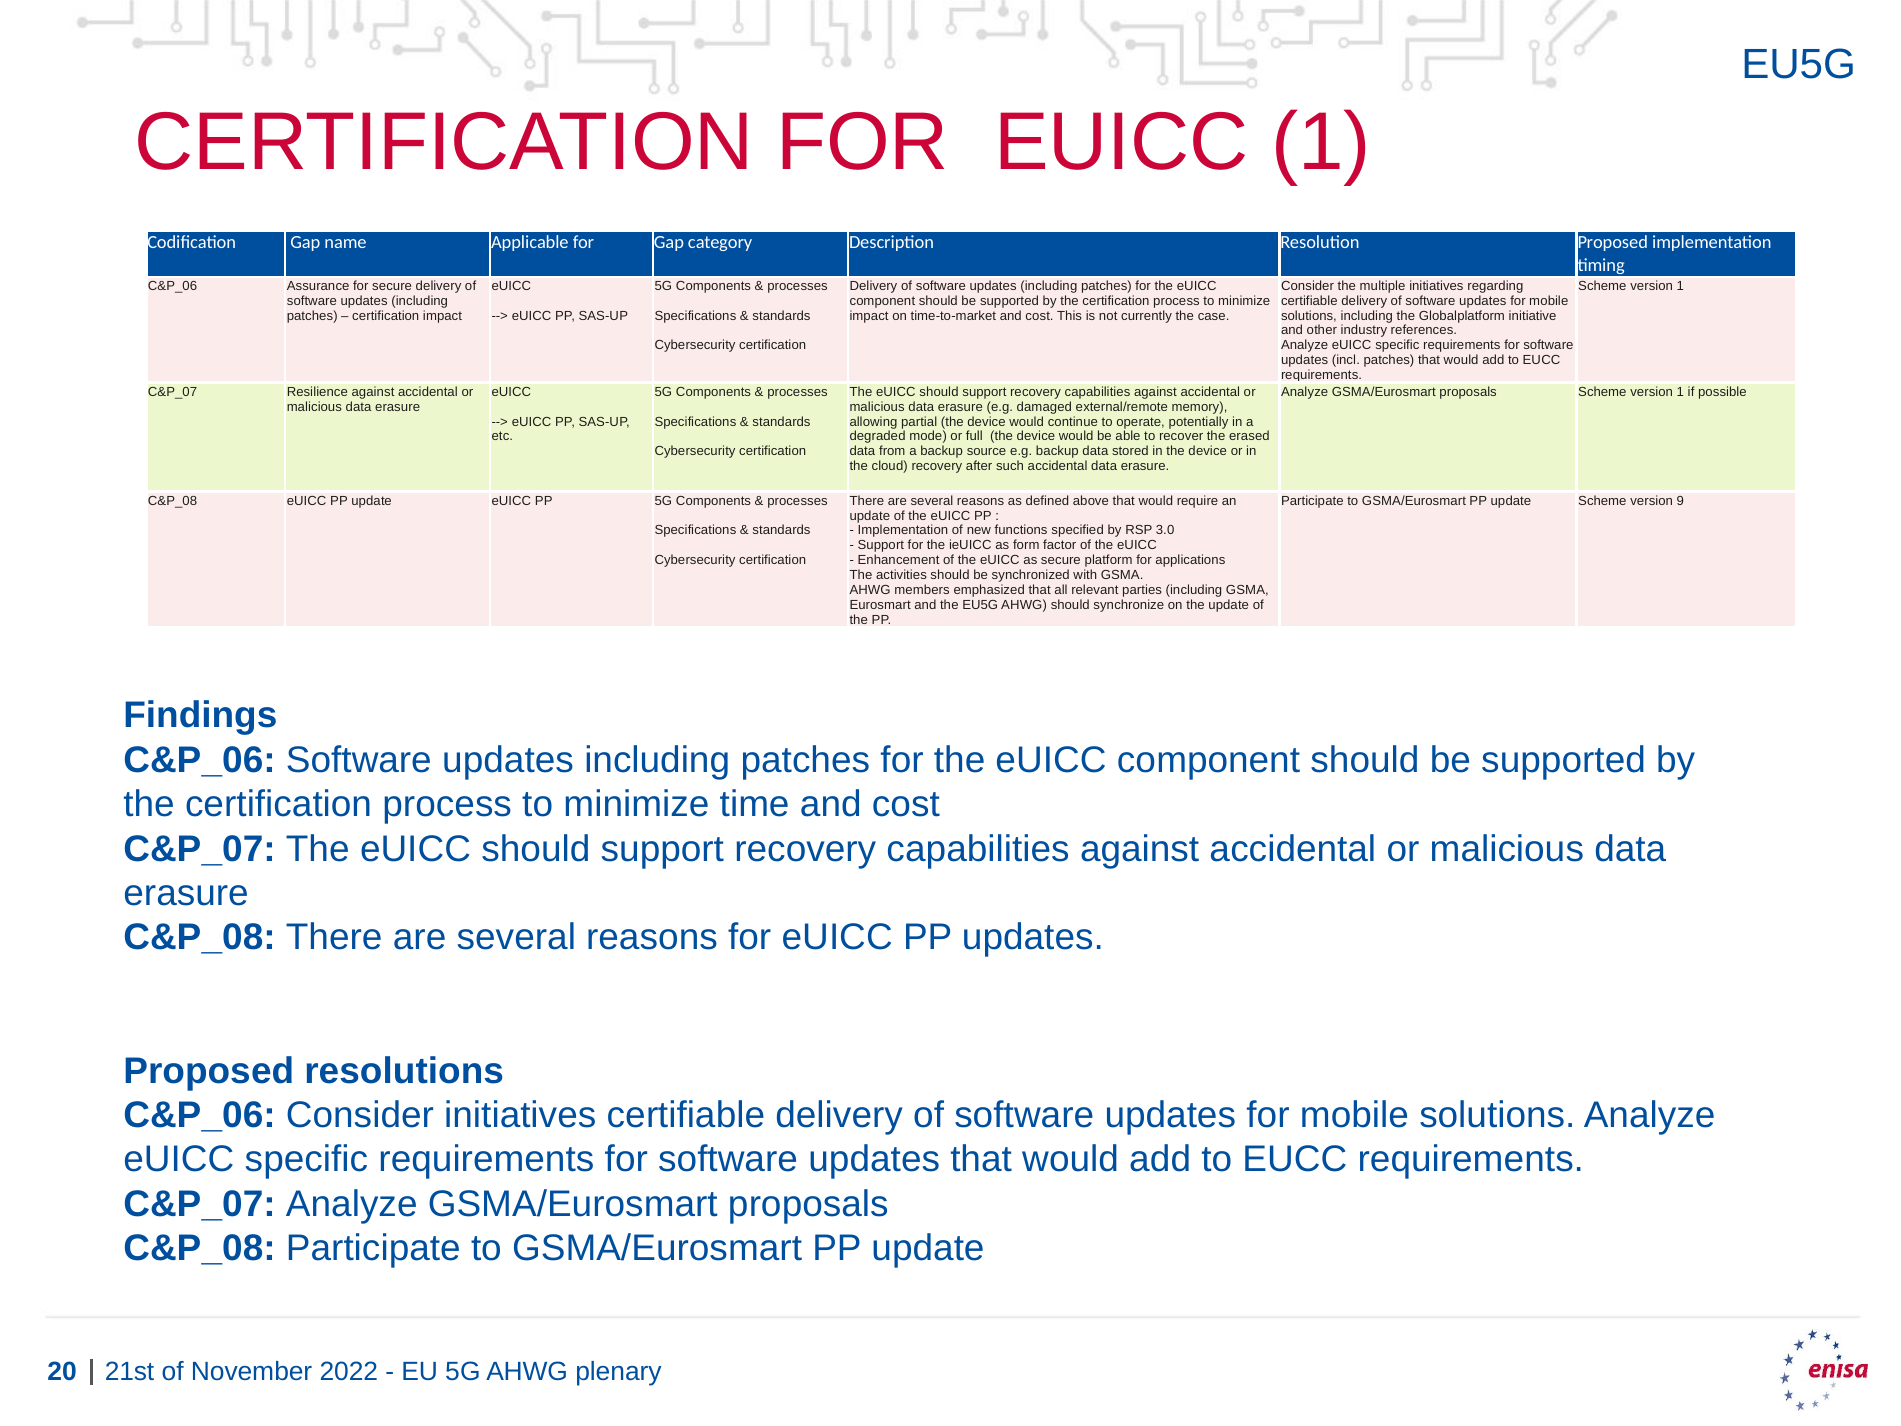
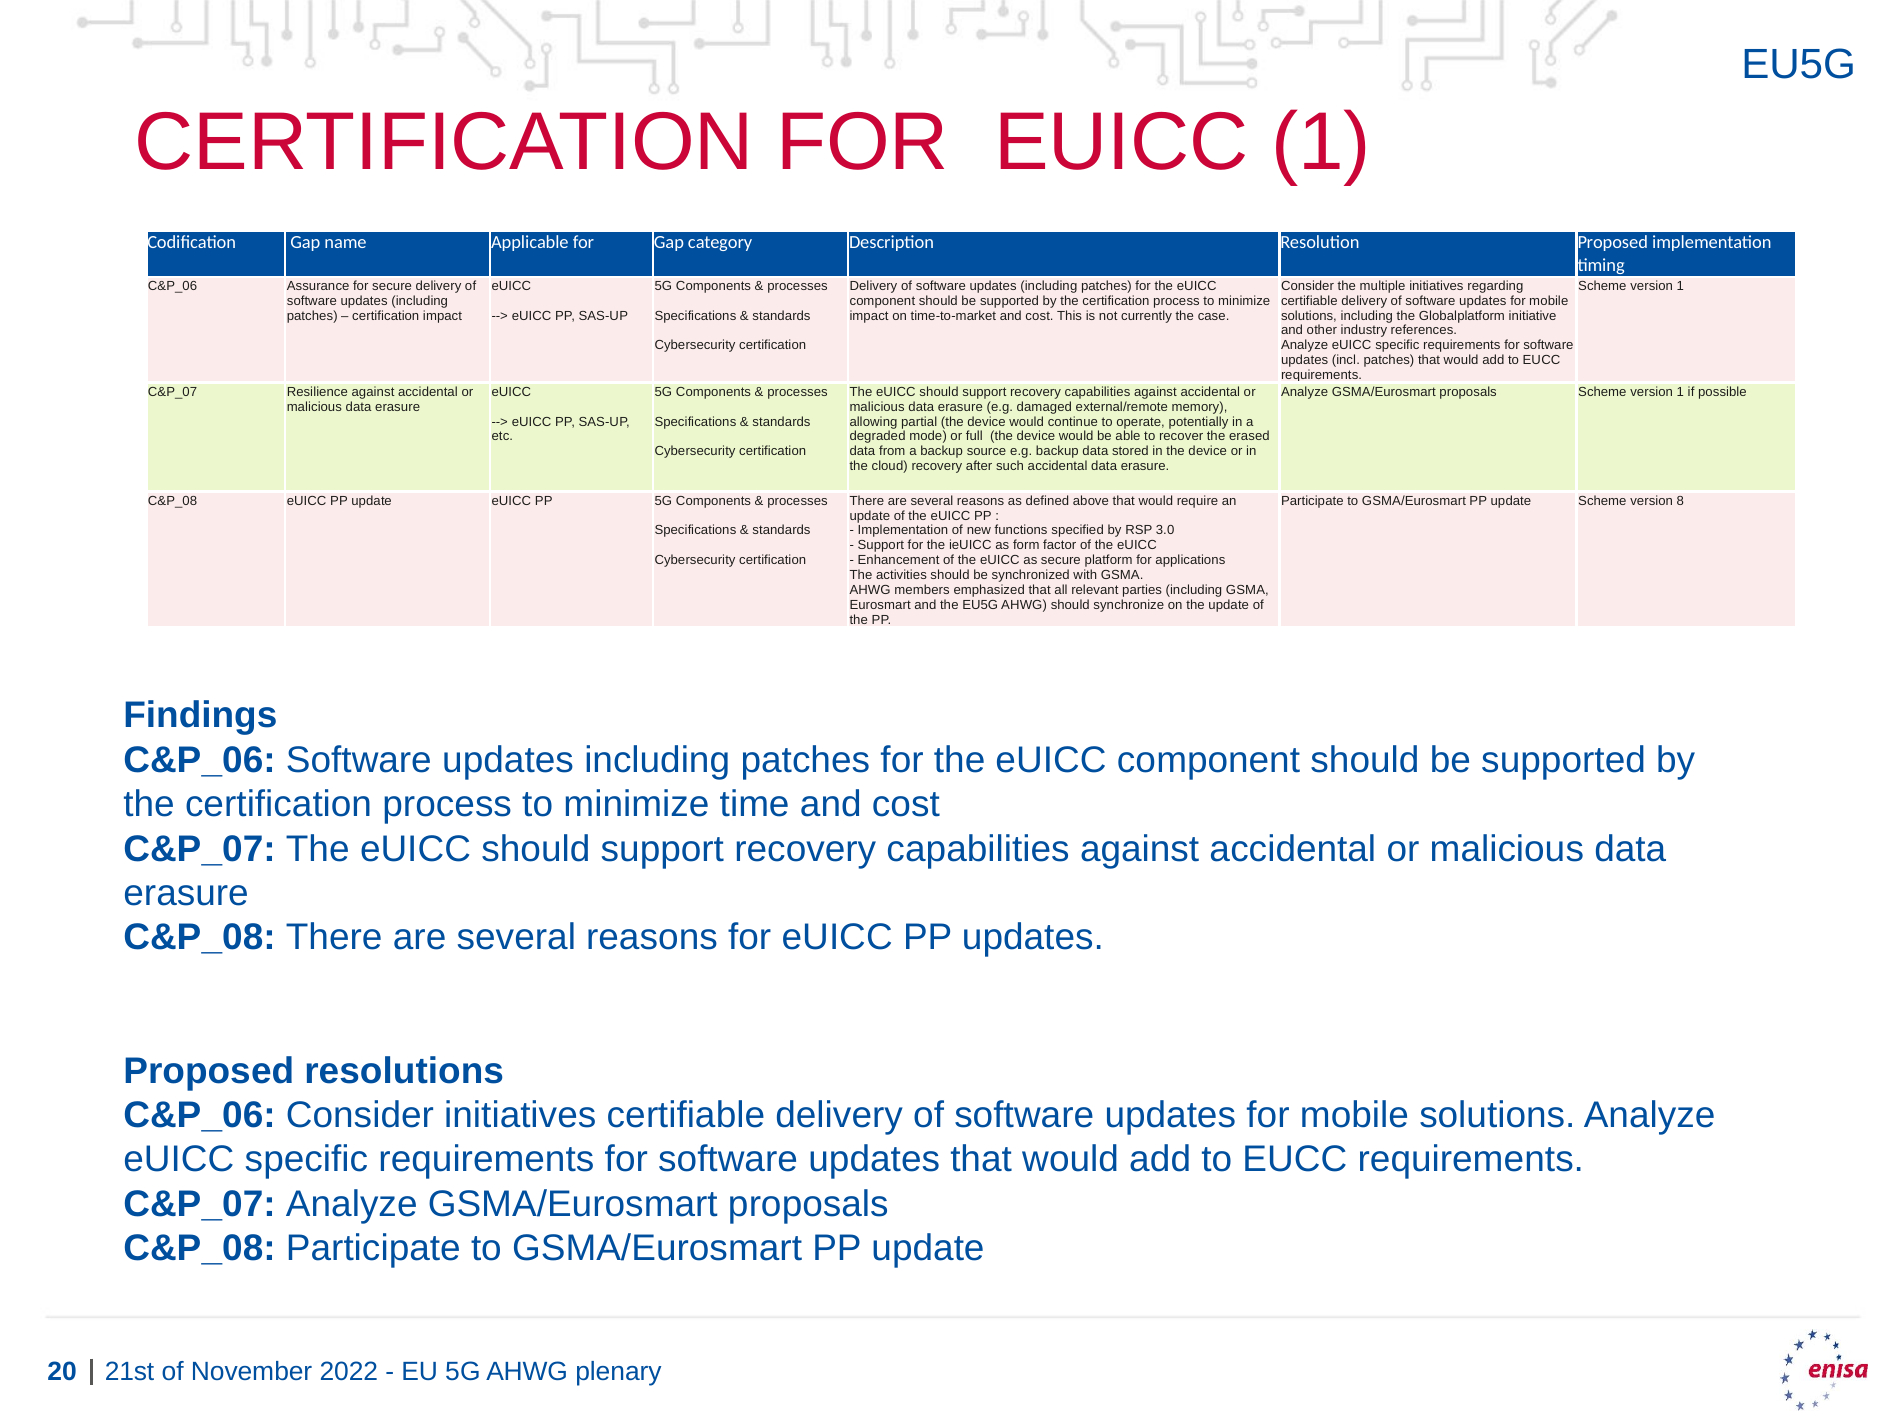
9: 9 -> 8
